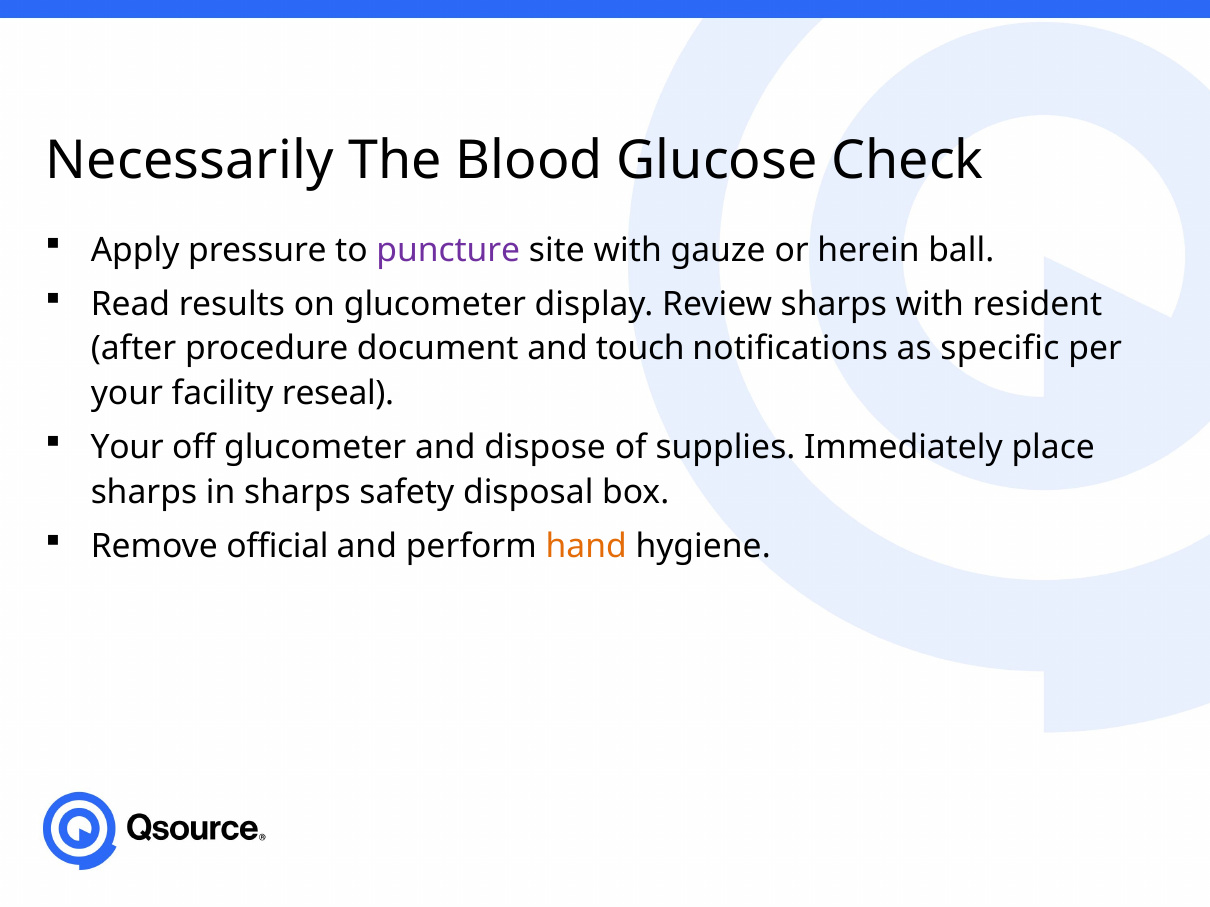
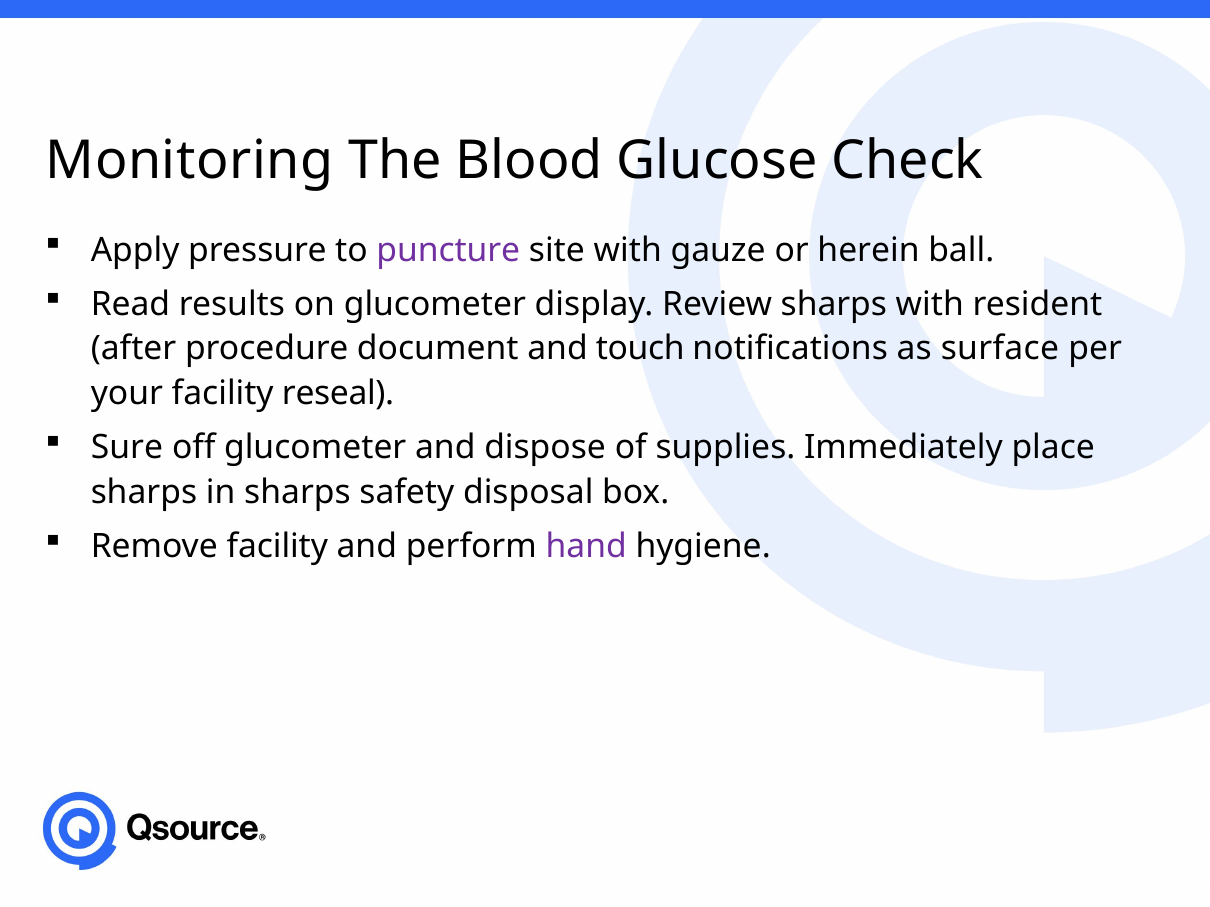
Necessarily: Necessarily -> Monitoring
specific: specific -> surface
Your at (127, 448): Your -> Sure
Remove official: official -> facility
hand colour: orange -> purple
